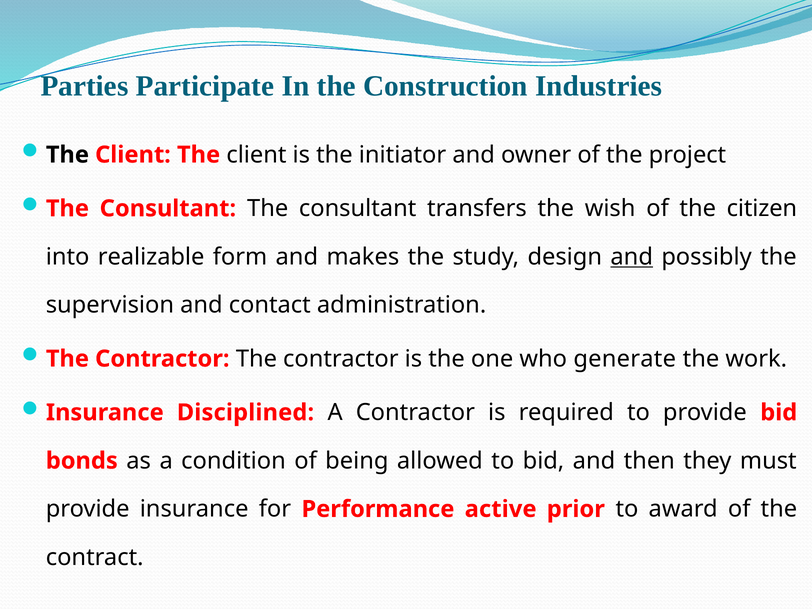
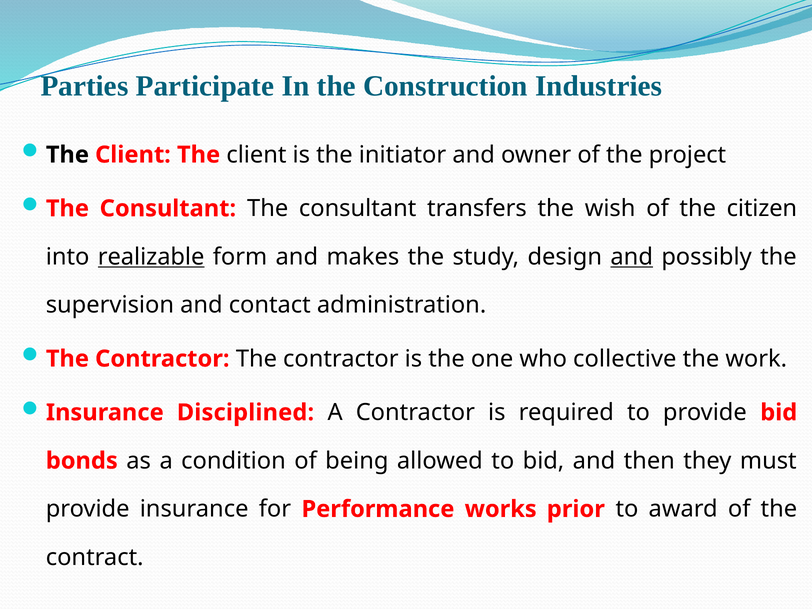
realizable underline: none -> present
generate: generate -> collective
active: active -> works
